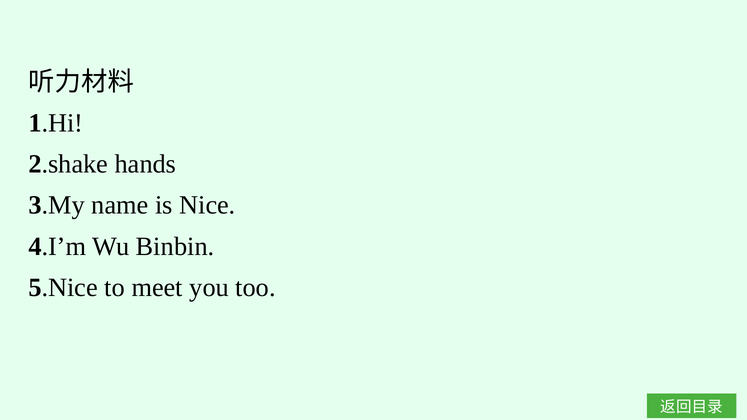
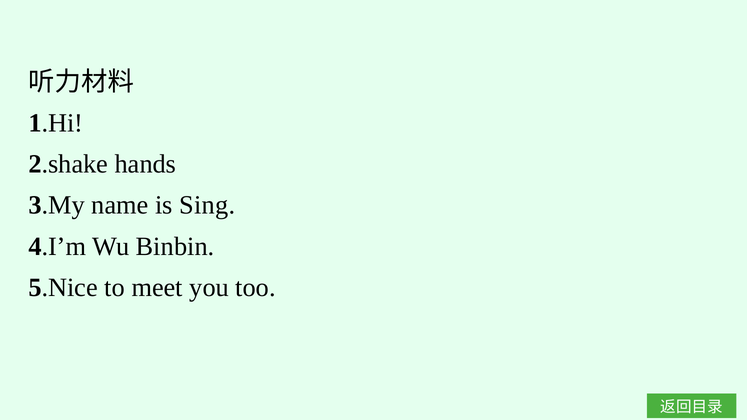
Nice: Nice -> Sing
